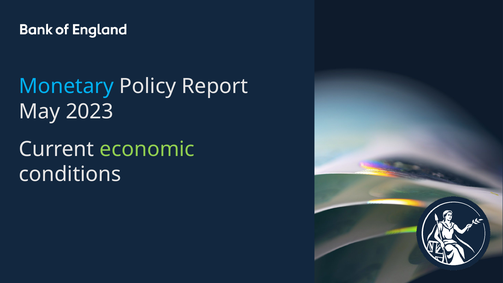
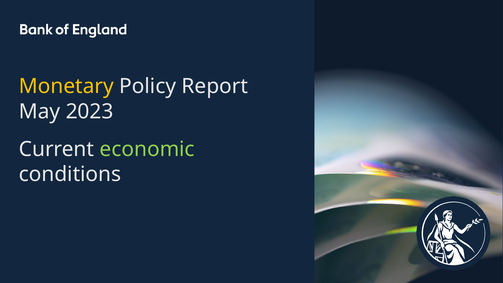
Monetary colour: light blue -> yellow
